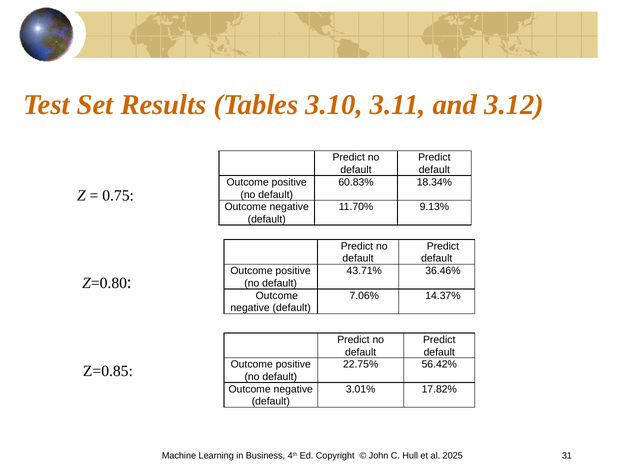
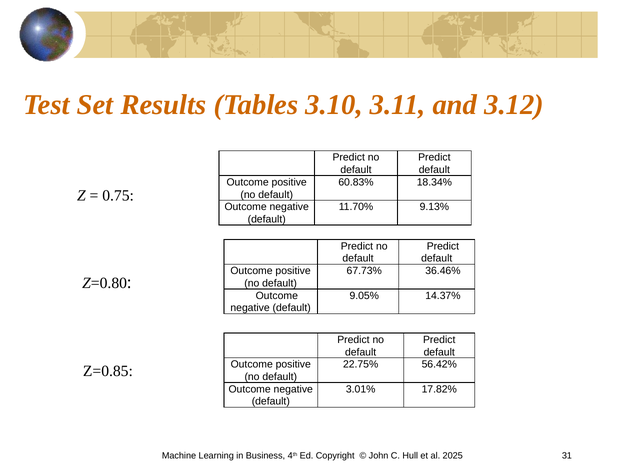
43.71%: 43.71% -> 67.73%
7.06%: 7.06% -> 9.05%
